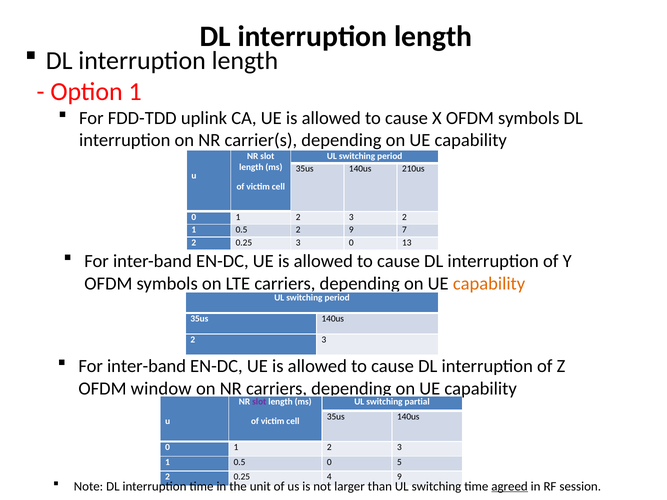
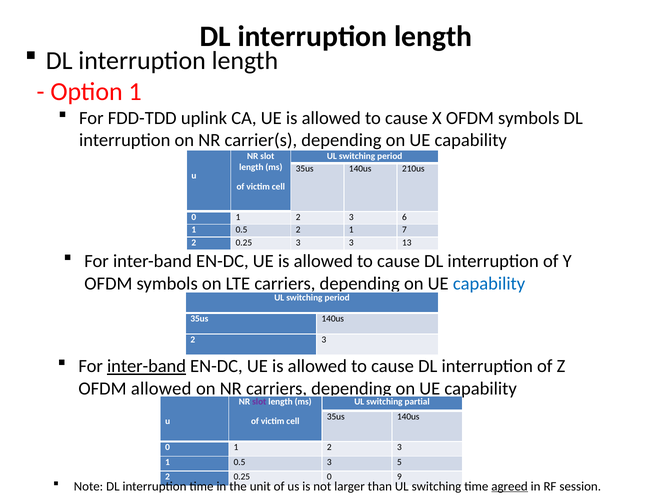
3 2: 2 -> 6
2 9: 9 -> 1
3 0: 0 -> 3
capability at (489, 284) colour: orange -> blue
inter-band at (147, 366) underline: none -> present
OFDM window: window -> allowed
0.5 0: 0 -> 3
0.25 4: 4 -> 0
